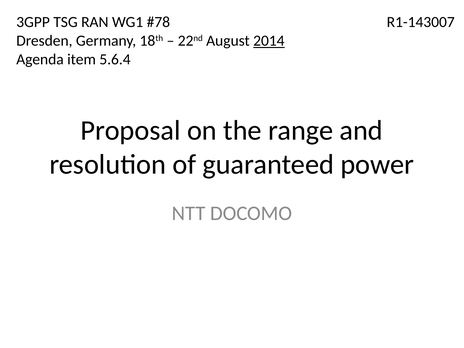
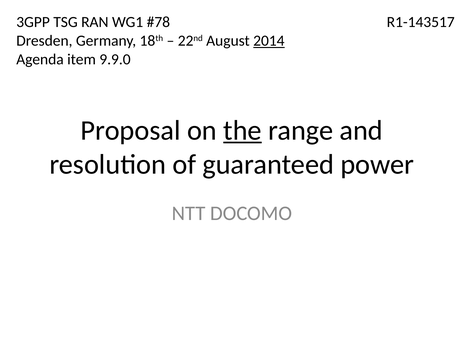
R1-143007: R1-143007 -> R1-143517
5.6.4: 5.6.4 -> 9.9.0
the underline: none -> present
